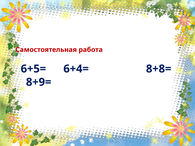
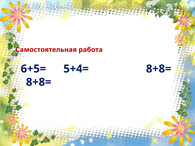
6+4=: 6+4= -> 5+4=
8+9= at (39, 82): 8+9= -> 8+8=
